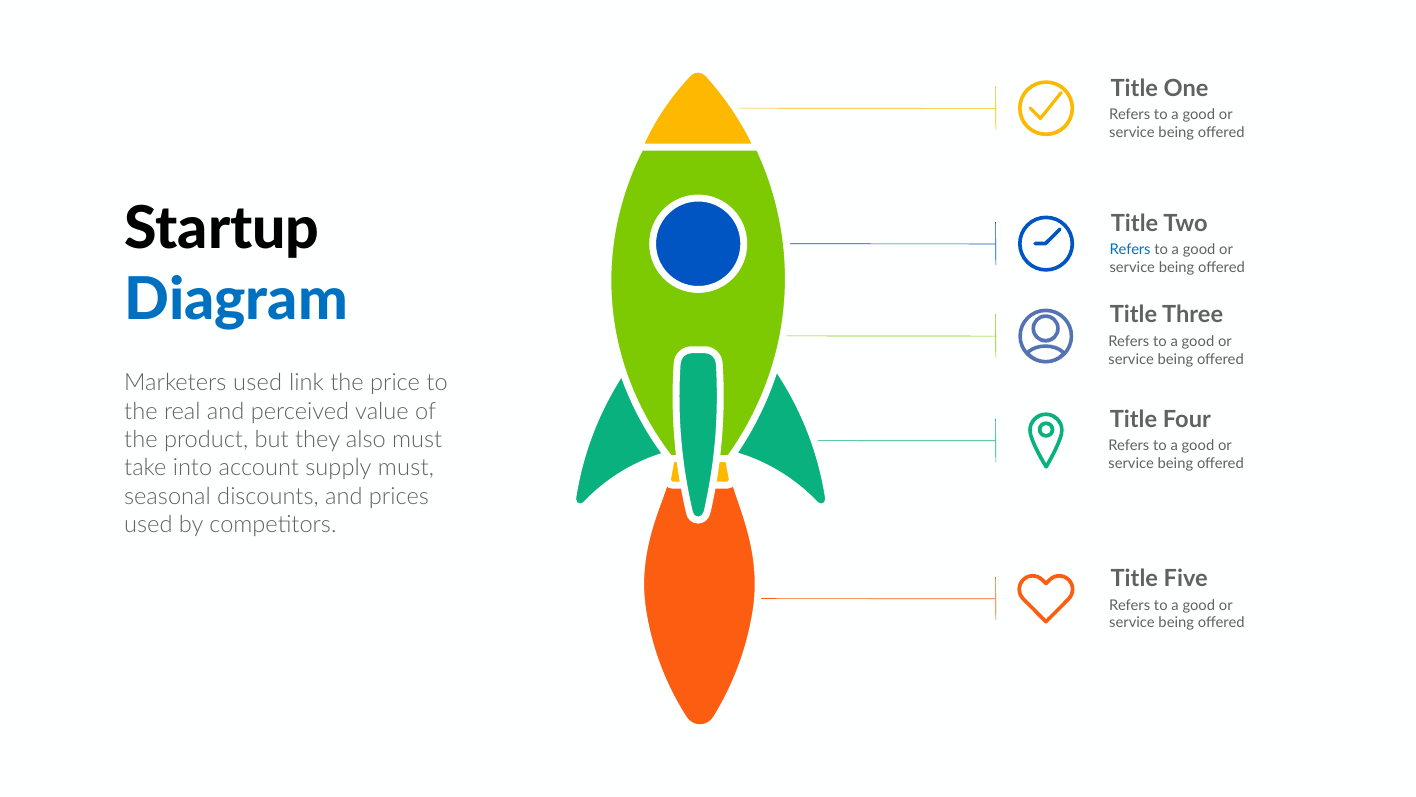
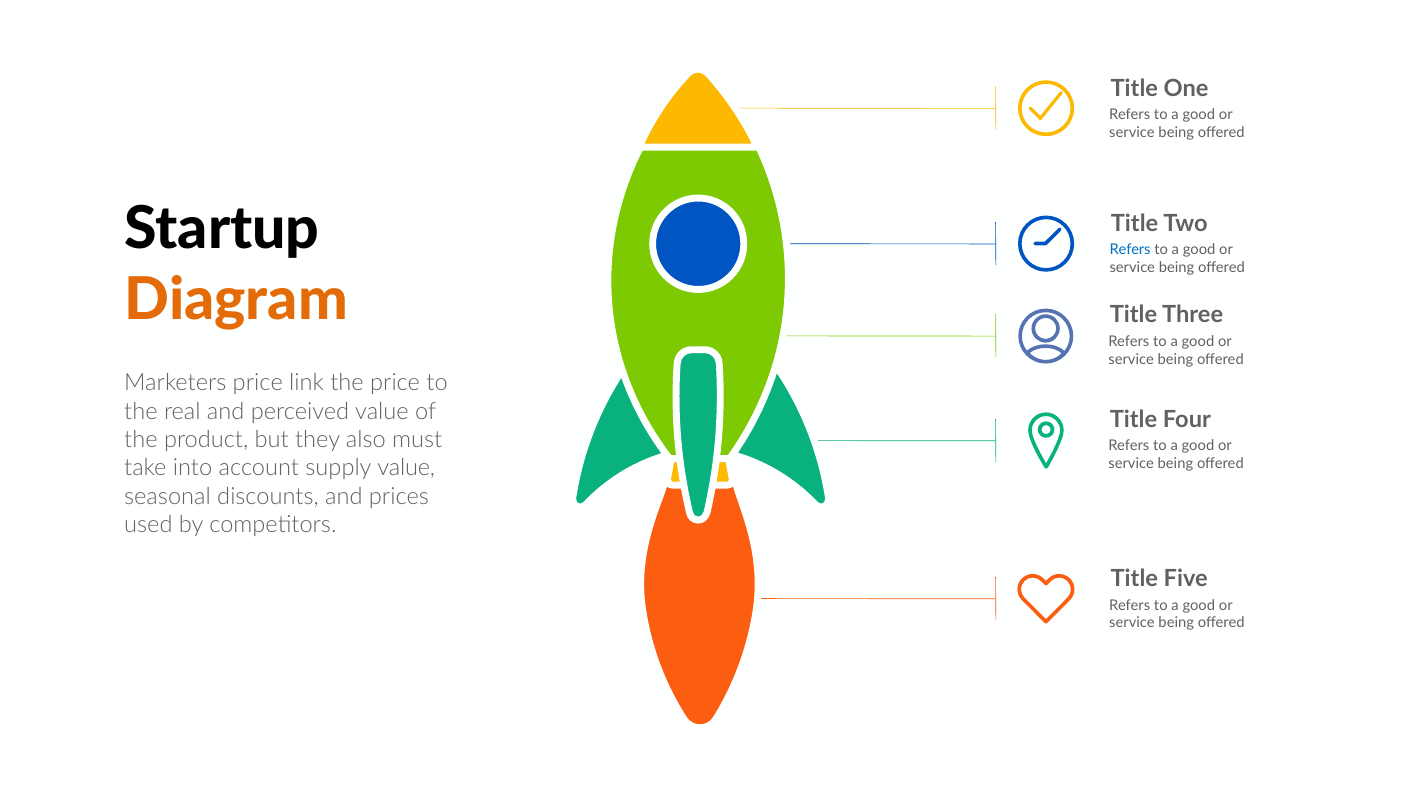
Diagram colour: blue -> orange
Marketers used: used -> price
supply must: must -> value
